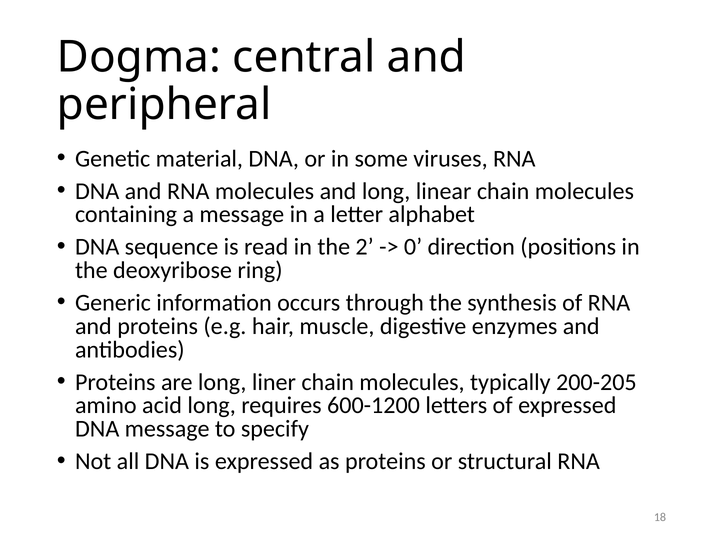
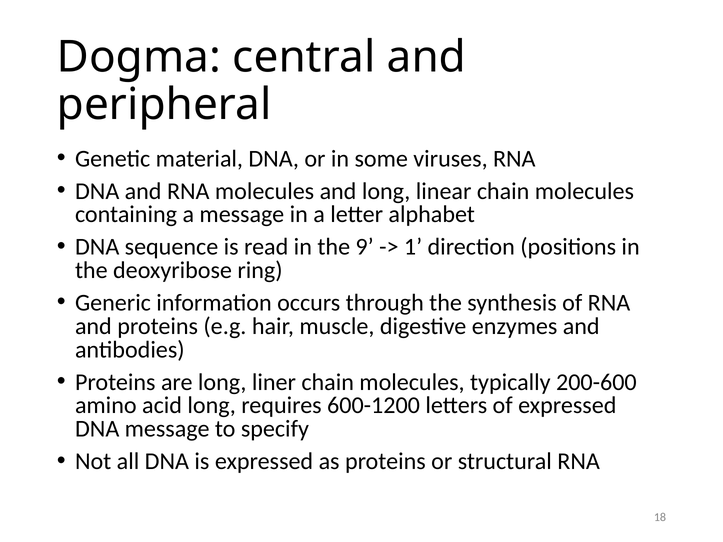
2: 2 -> 9
0: 0 -> 1
200-205: 200-205 -> 200-600
